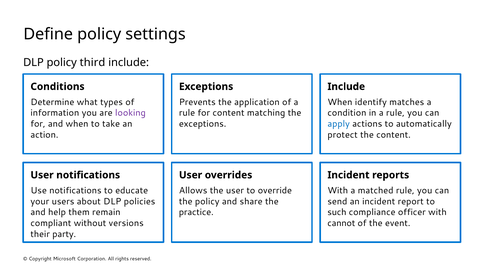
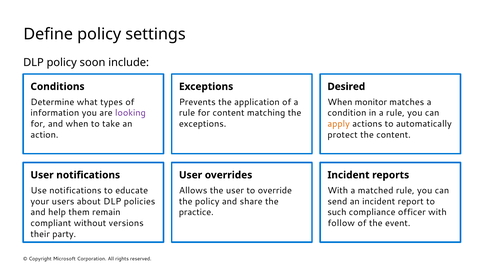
third: third -> soon
Include at (346, 87): Include -> Desired
identify: identify -> monitor
apply colour: blue -> orange
cannot: cannot -> follow
